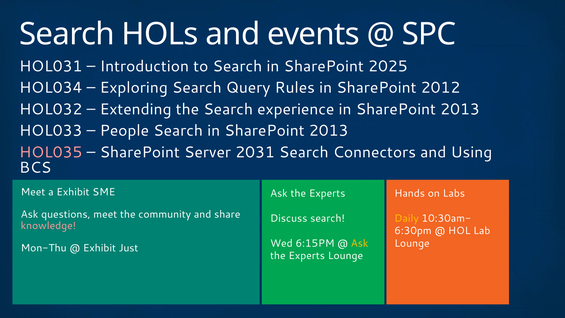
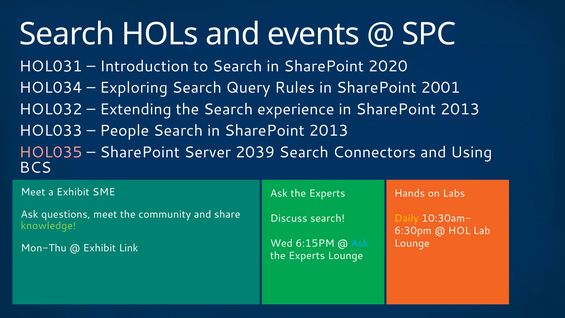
2025: 2025 -> 2020
2012: 2012 -> 2001
2031: 2031 -> 2039
knowledge colour: pink -> light green
Ask at (360, 243) colour: yellow -> light blue
Just: Just -> Link
